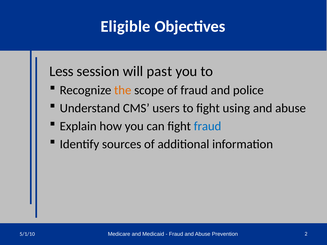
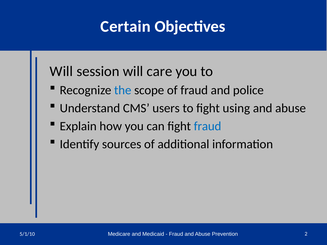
Eligible: Eligible -> Certain
Less at (62, 71): Less -> Will
past: past -> care
the colour: orange -> blue
